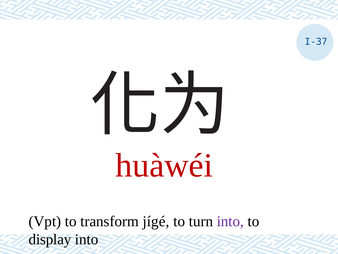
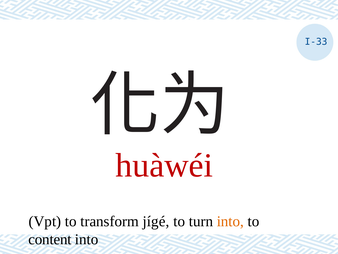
I-37: I-37 -> I-33
into at (230, 221) colour: purple -> orange
display: display -> content
